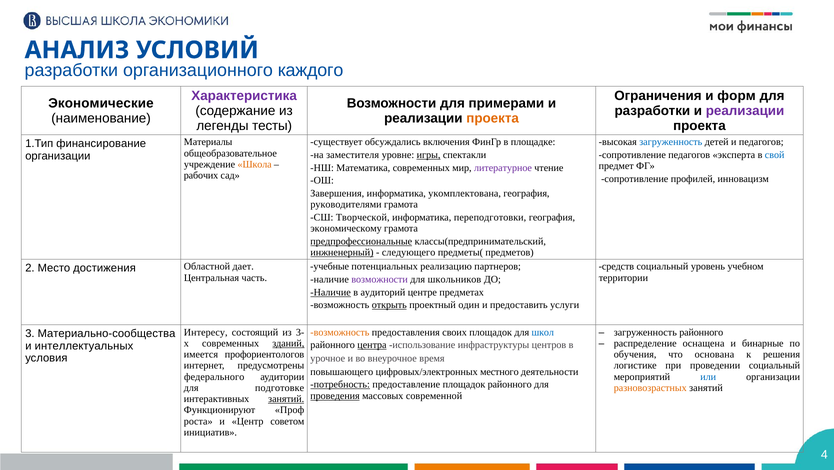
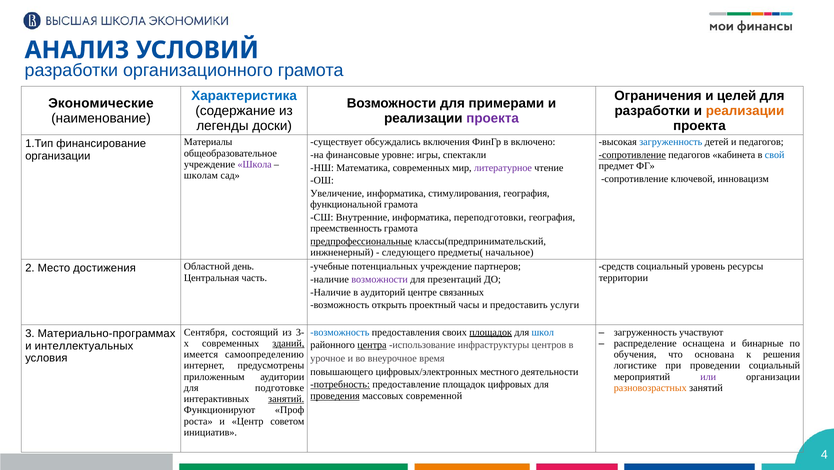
каждого at (311, 70): каждого -> грамота
Характеристика colour: purple -> blue
форм: форм -> целей
реализации at (745, 111) colour: purple -> orange
проекта at (493, 118) colour: orange -> purple
тесты: тесты -> доски
площадке: площадке -> включено
заместителя: заместителя -> финансовые
игры underline: present -> none
сопротивление at (632, 155) underline: none -> present
эксперта: эксперта -> кабинета
Школа colour: orange -> purple
рабочих: рабочих -> школам
профилей: профилей -> ключевой
Завершения: Завершения -> Увеличение
укомплектована: укомплектована -> стимулирования
руководителями: руководителями -> функциональной
Творческой: Творческой -> Внутренние
экономическому: экономическому -> преемственность
инжненерный underline: present -> none
предметов: предметов -> начальное
потенциальных реализацию: реализацию -> учреждение
учебном: учебном -> ресурсы
дает: дает -> день
школьников: школьников -> презентаций
Наличие at (331, 292) underline: present -> none
предметах: предметах -> связанных
открыть underline: present -> none
один: один -> часы
Интересу: Интересу -> Сентября
возможность at (340, 332) colour: orange -> blue
площадок at (491, 332) underline: none -> present
загруженность районного: районного -> участвуют
Материально-сообщества: Материально-сообщества -> Материально-программах
профориентологов: профориентологов -> самоопределению
федерального: федерального -> приложенным
или colour: blue -> purple
площадок районного: районного -> цифровых
